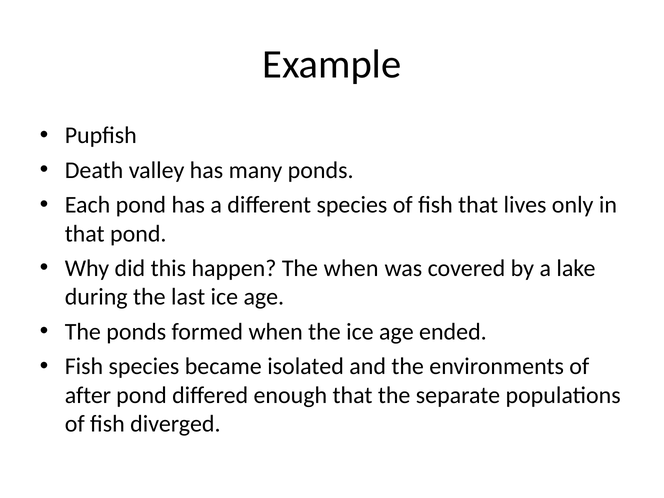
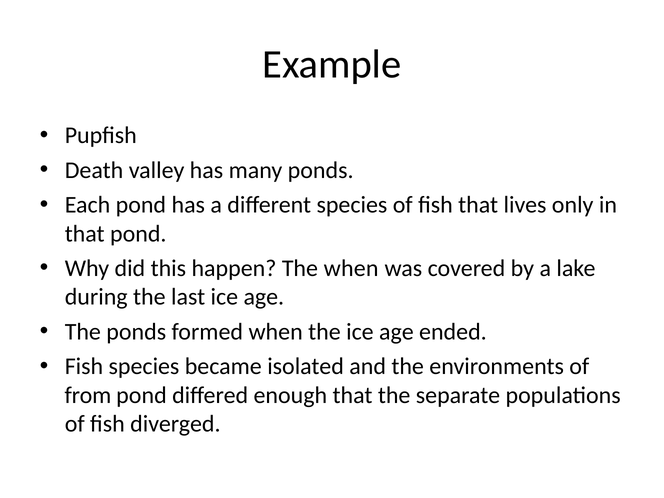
after: after -> from
